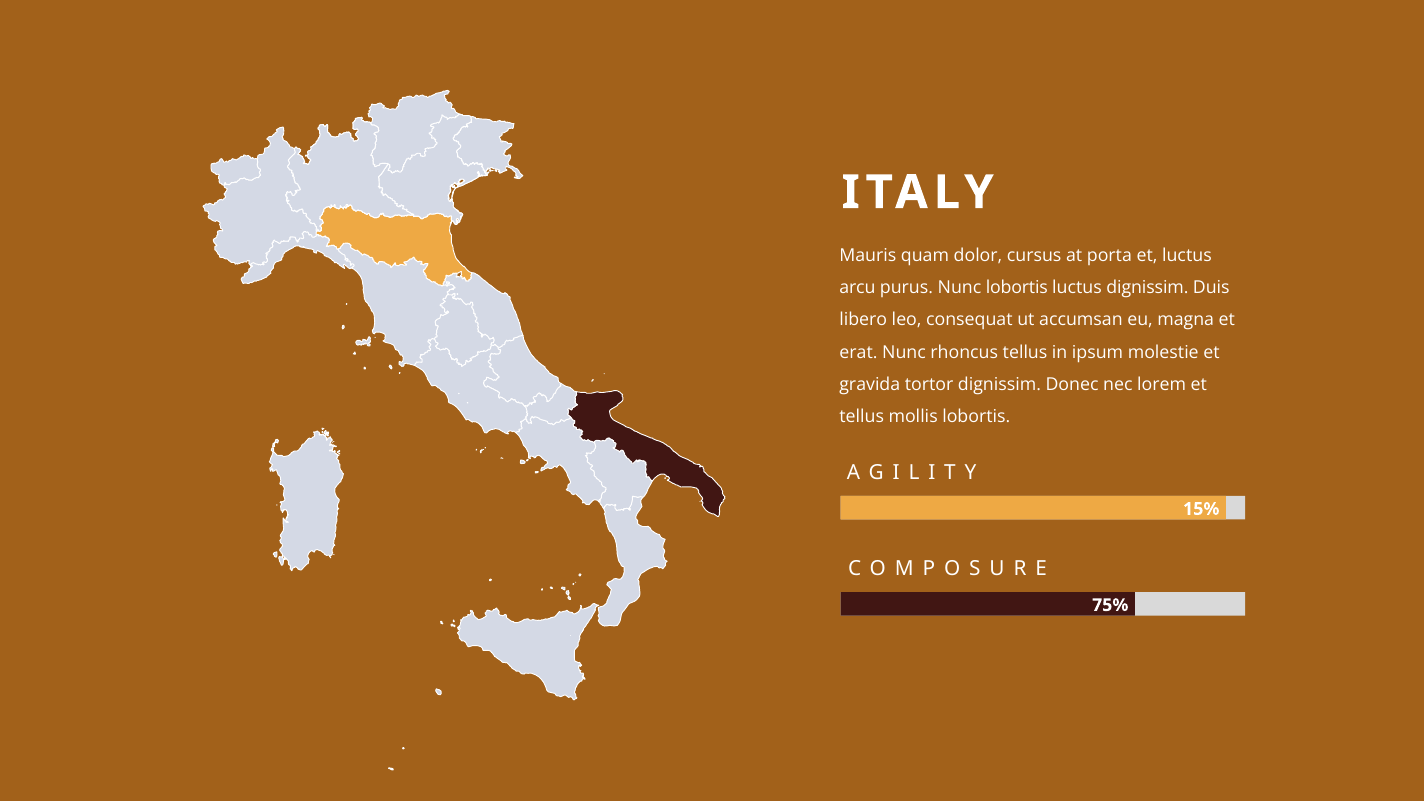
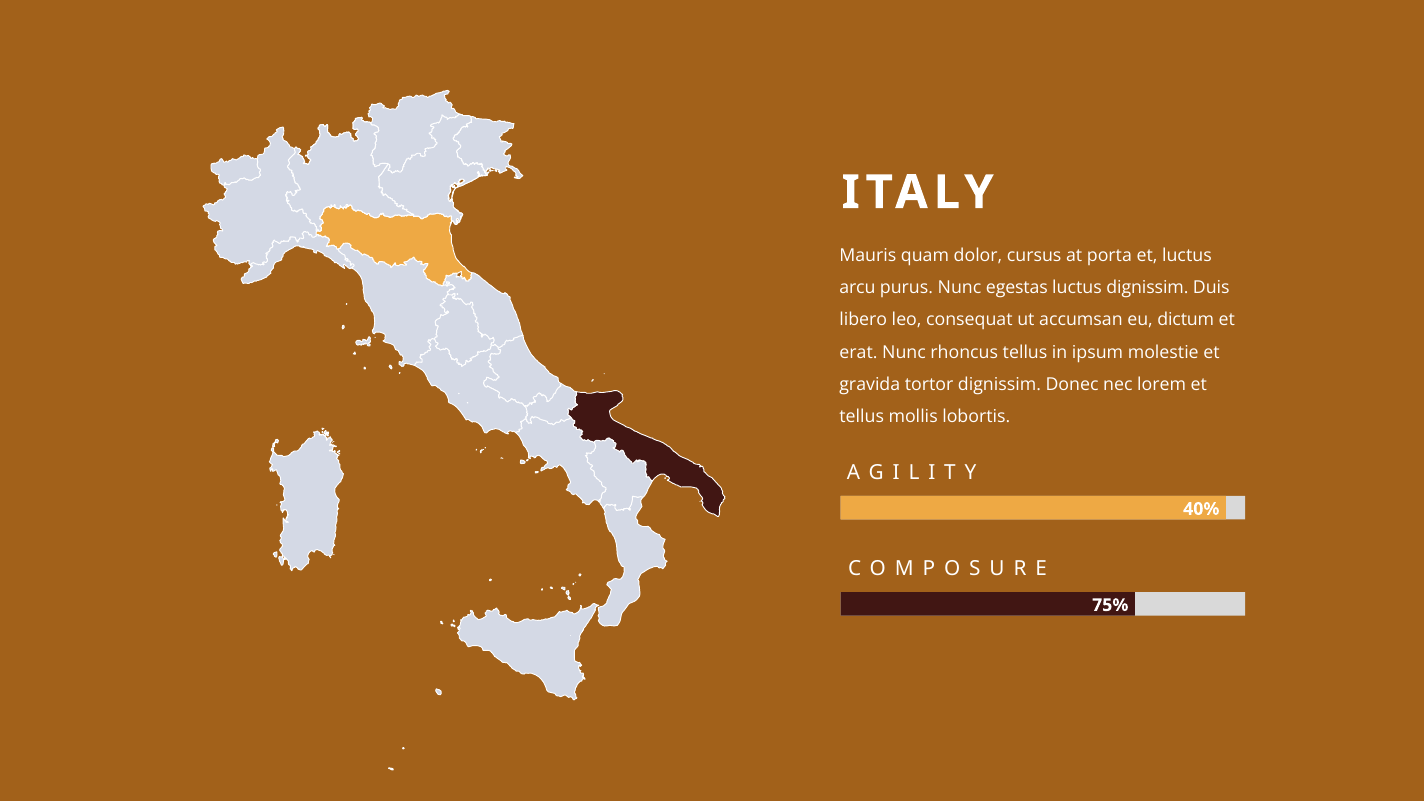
Nunc lobortis: lobortis -> egestas
magna: magna -> dictum
15%: 15% -> 40%
